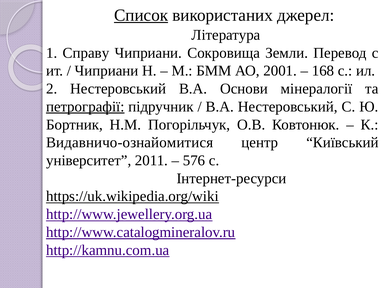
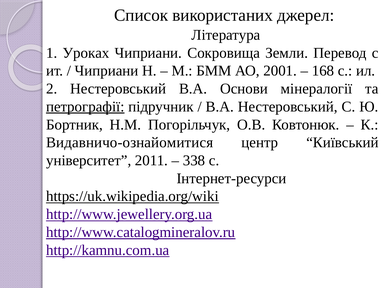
Список underline: present -> none
Справу: Справу -> Уроках
576: 576 -> 338
